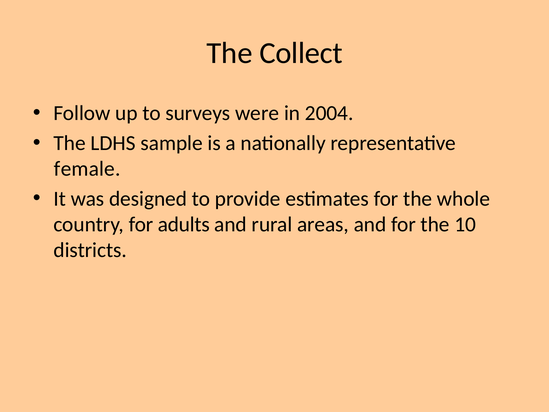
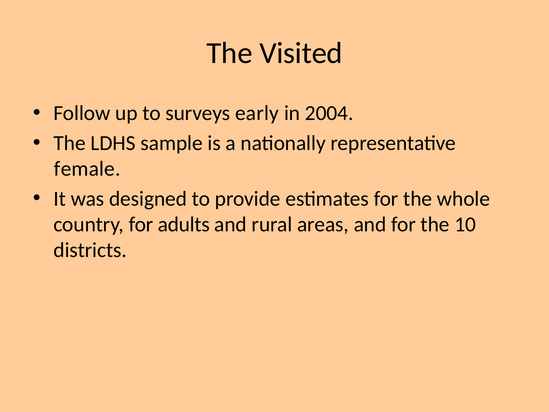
Collect: Collect -> Visited
were: were -> early
